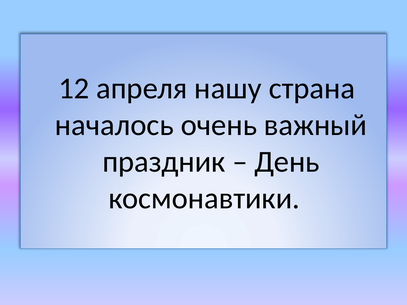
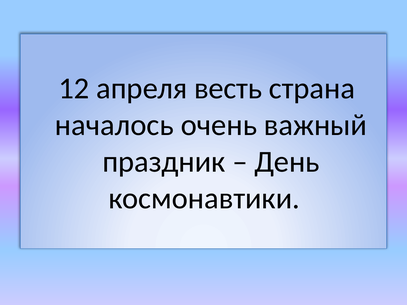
нашу: нашу -> весть
